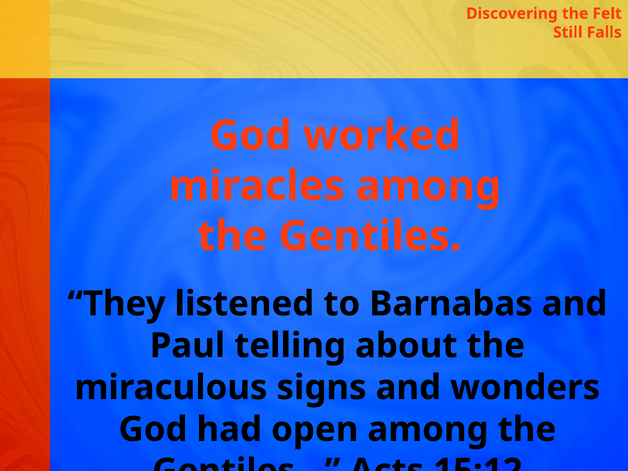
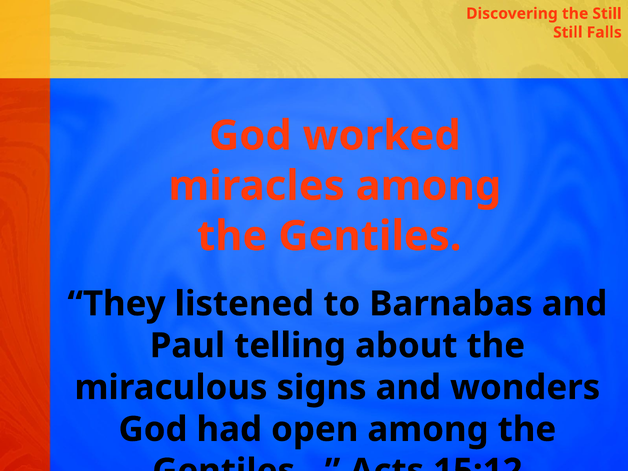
the Felt: Felt -> Still
